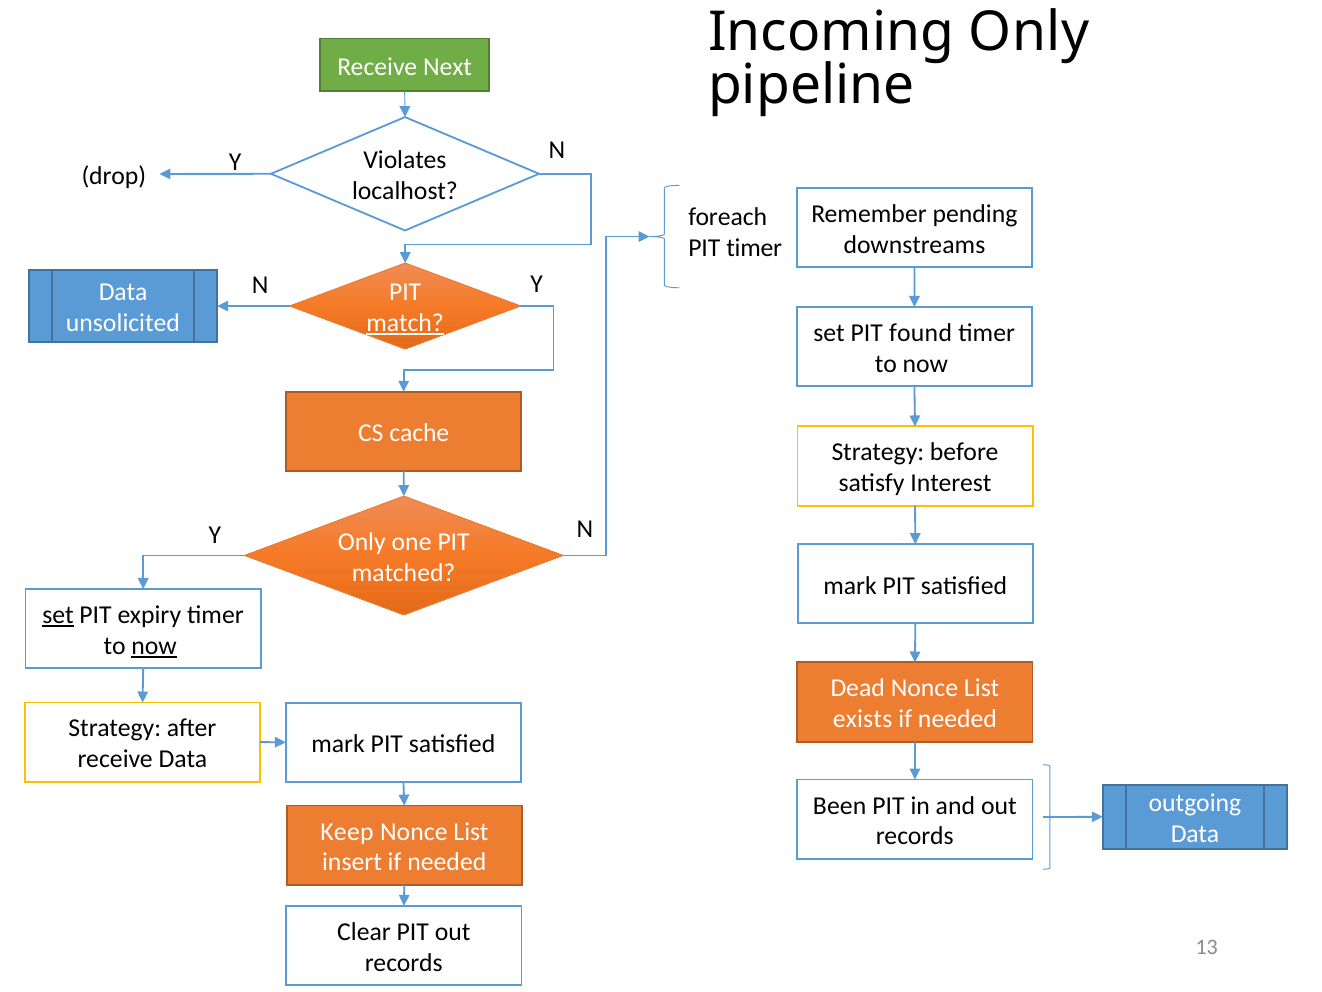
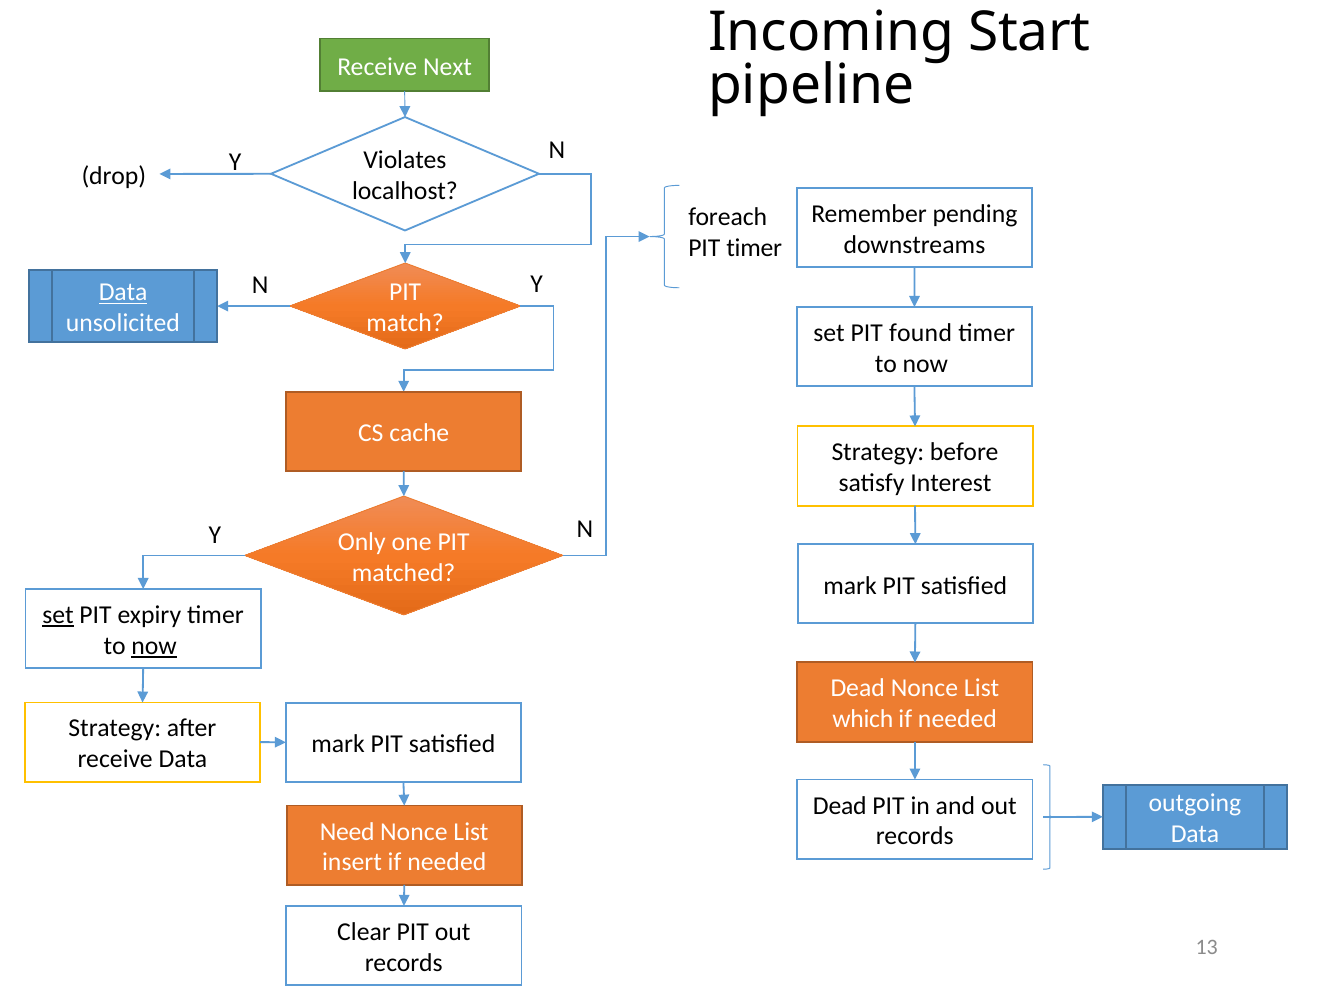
Incoming Only: Only -> Start
Data at (123, 292) underline: none -> present
match underline: present -> none
exists: exists -> which
Been at (840, 805): Been -> Dead
Keep: Keep -> Need
